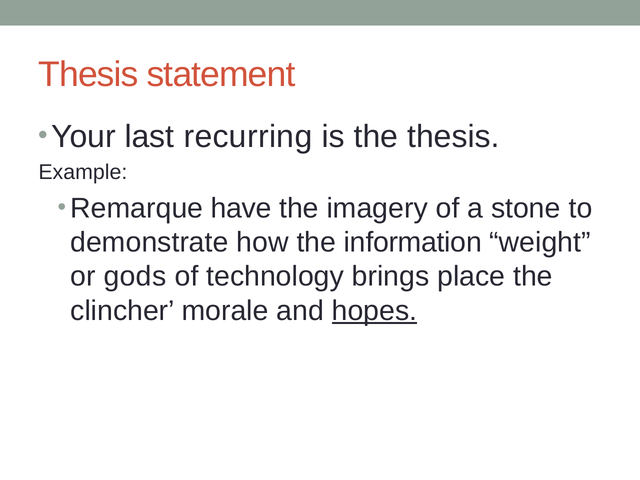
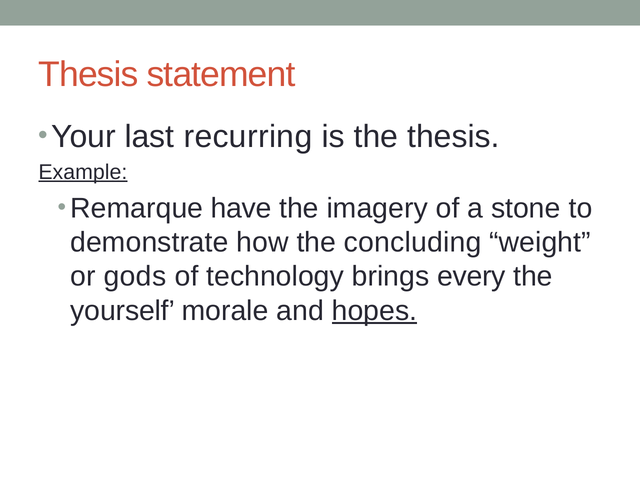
Example underline: none -> present
information: information -> concluding
place: place -> every
clincher: clincher -> yourself
